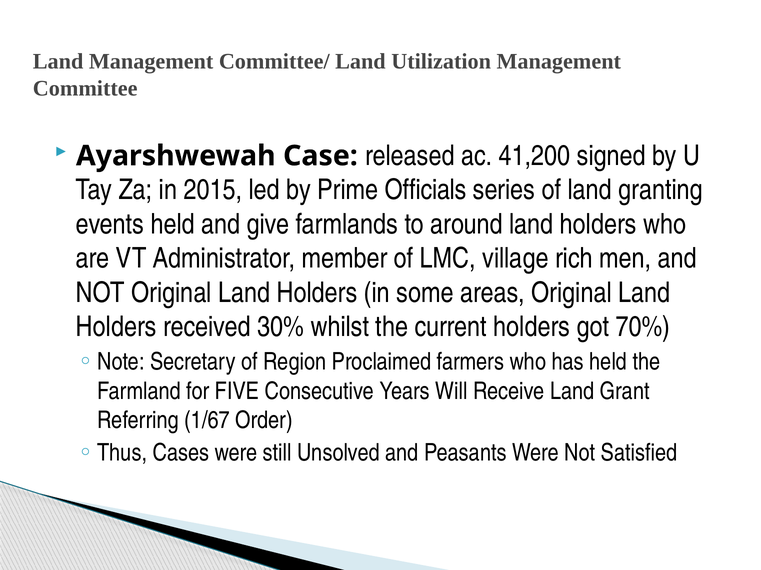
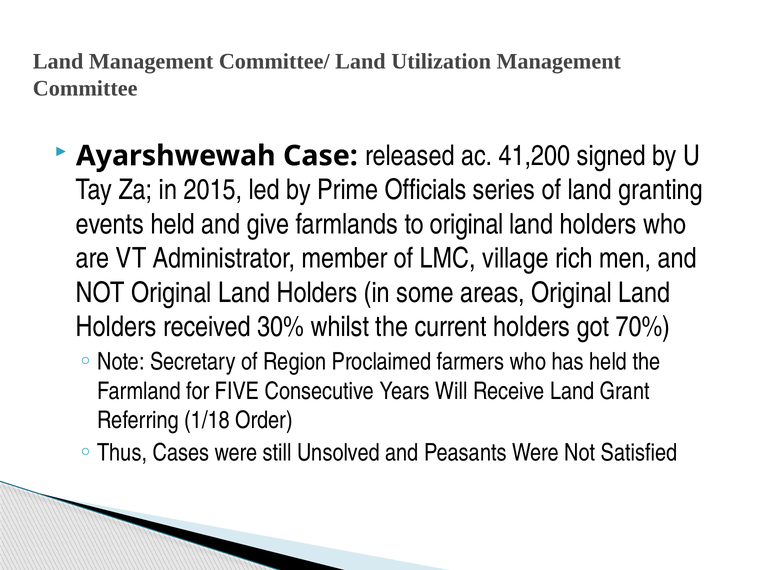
to around: around -> original
1/67: 1/67 -> 1/18
